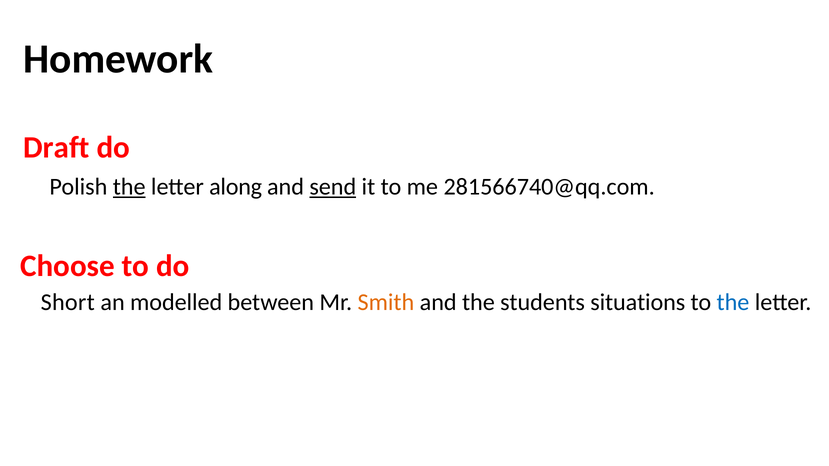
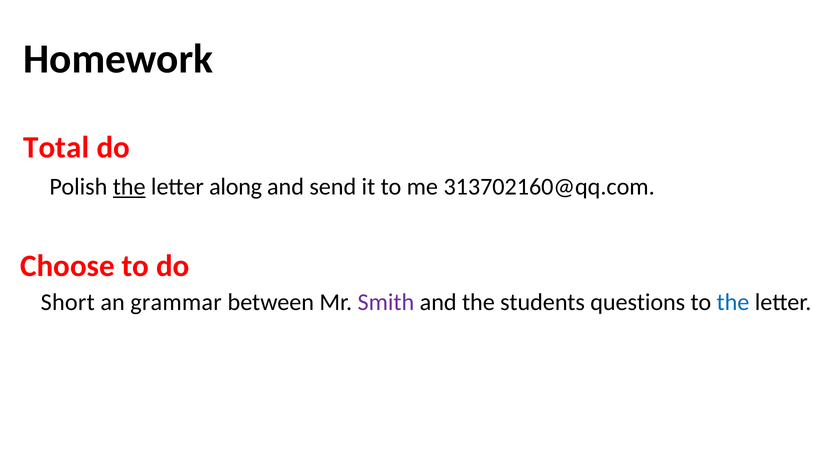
Draft: Draft -> Total
send underline: present -> none
281566740@qq.com: 281566740@qq.com -> 313702160@qq.com
modelled: modelled -> grammar
Smith colour: orange -> purple
situations: situations -> questions
